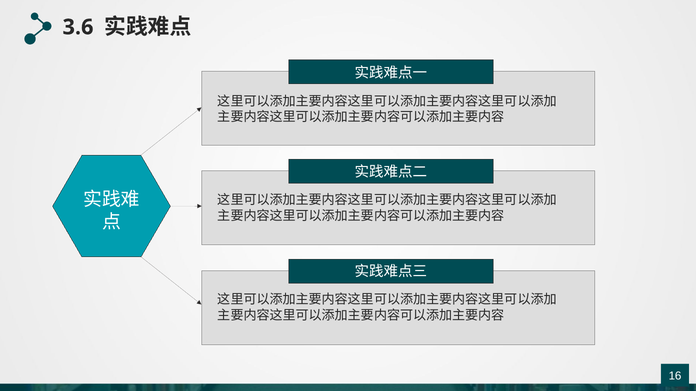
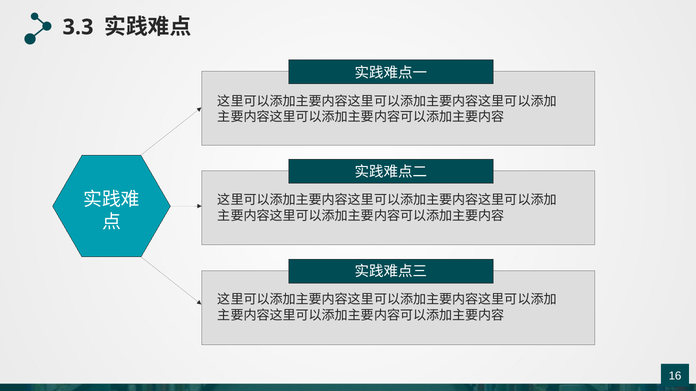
3.6: 3.6 -> 3.3
